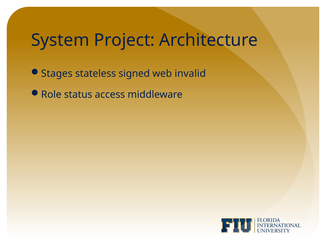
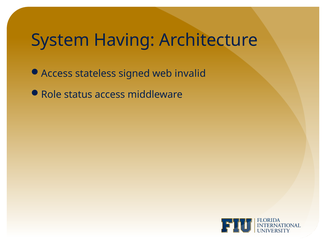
Project: Project -> Having
Stages at (57, 74): Stages -> Access
